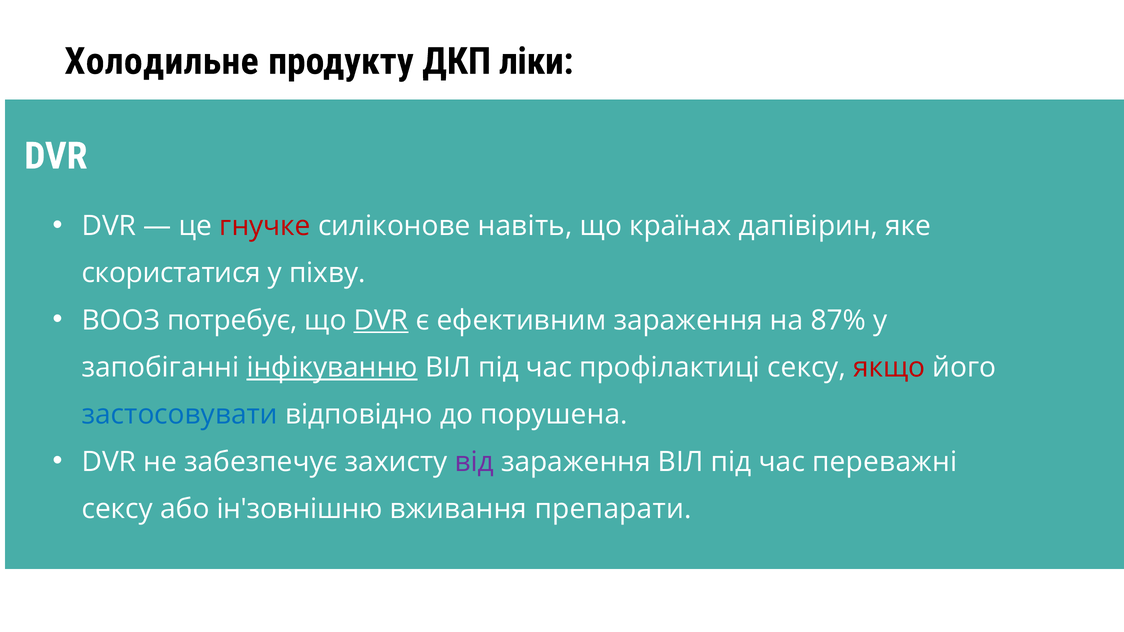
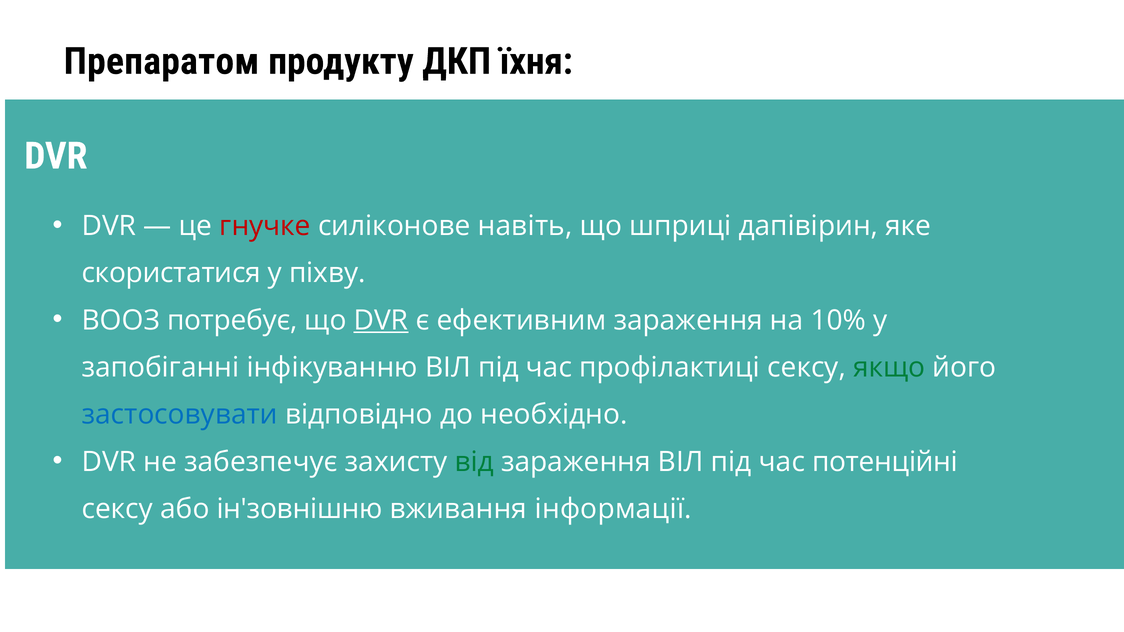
Холодильне: Холодильне -> Препаратом
ліки: ліки -> їхня
країнах: країнах -> шприці
87%: 87% -> 10%
інфікуванню underline: present -> none
якщо colour: red -> green
порушена: порушена -> необхідно
від colour: purple -> green
переважні: переважні -> потенційні
препарати: препарати -> інформації
